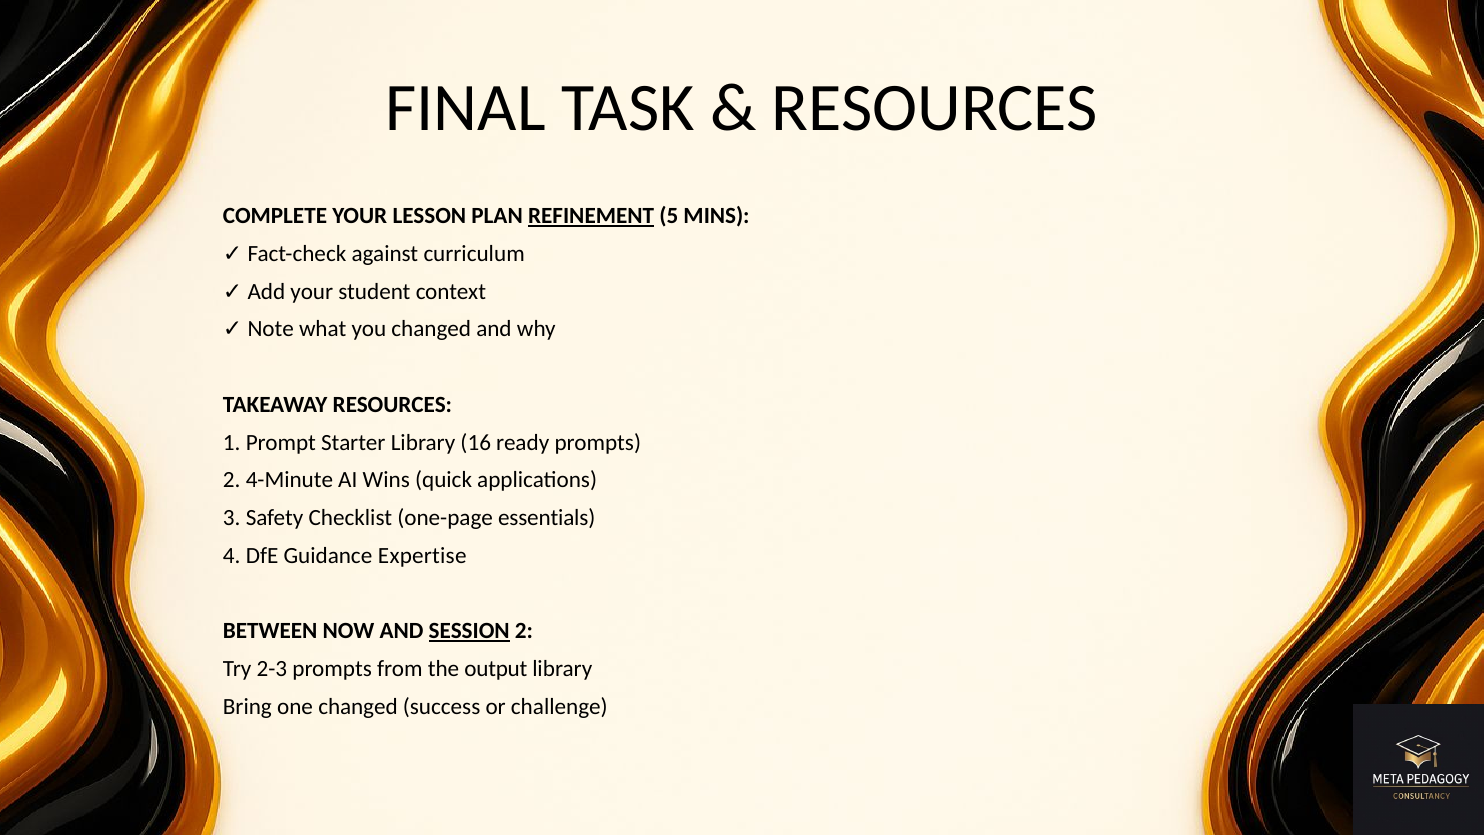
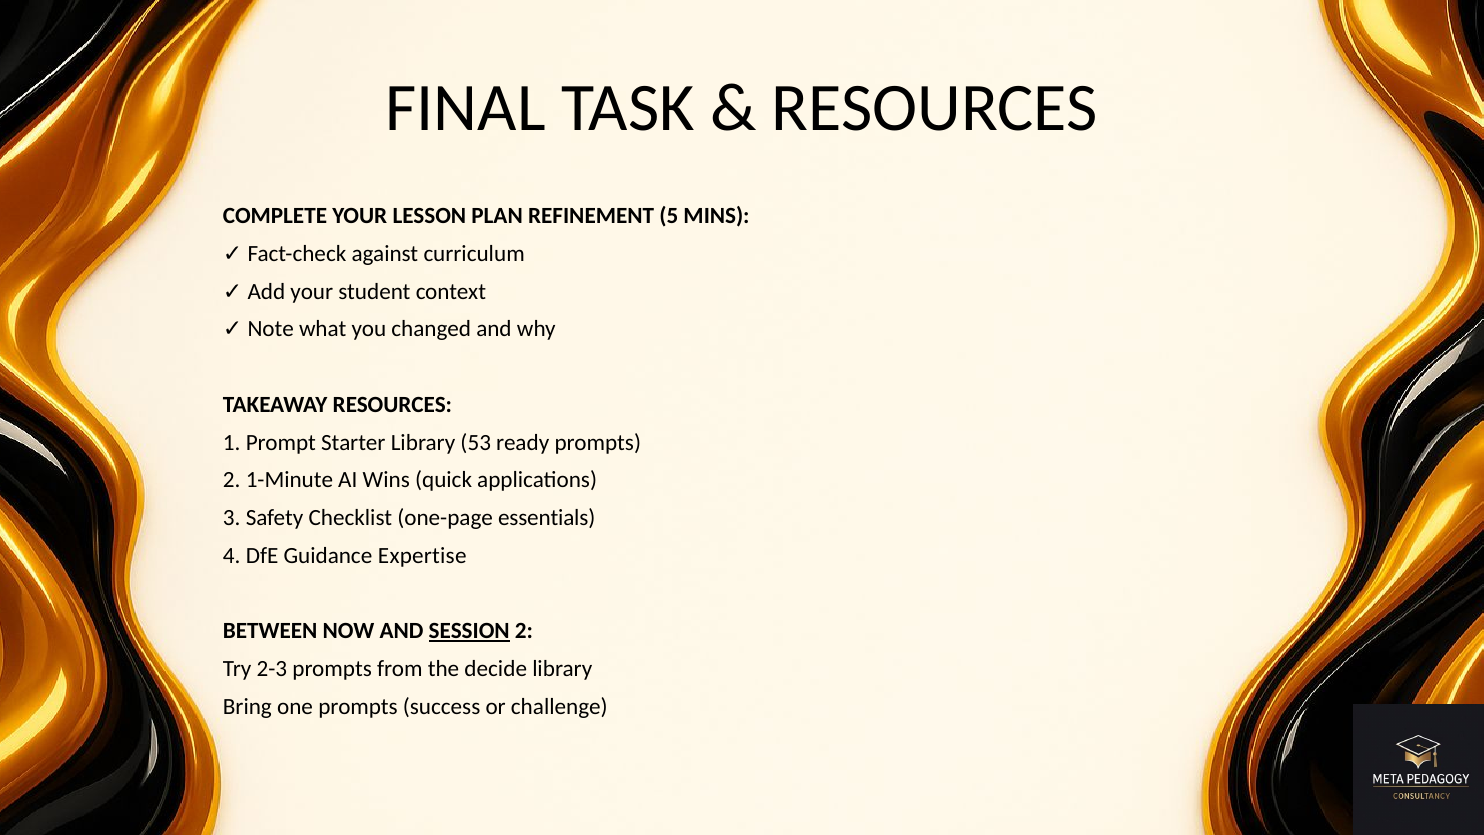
REFINEMENT underline: present -> none
16: 16 -> 53
4-Minute: 4-Minute -> 1-Minute
output: output -> decide
one changed: changed -> prompts
